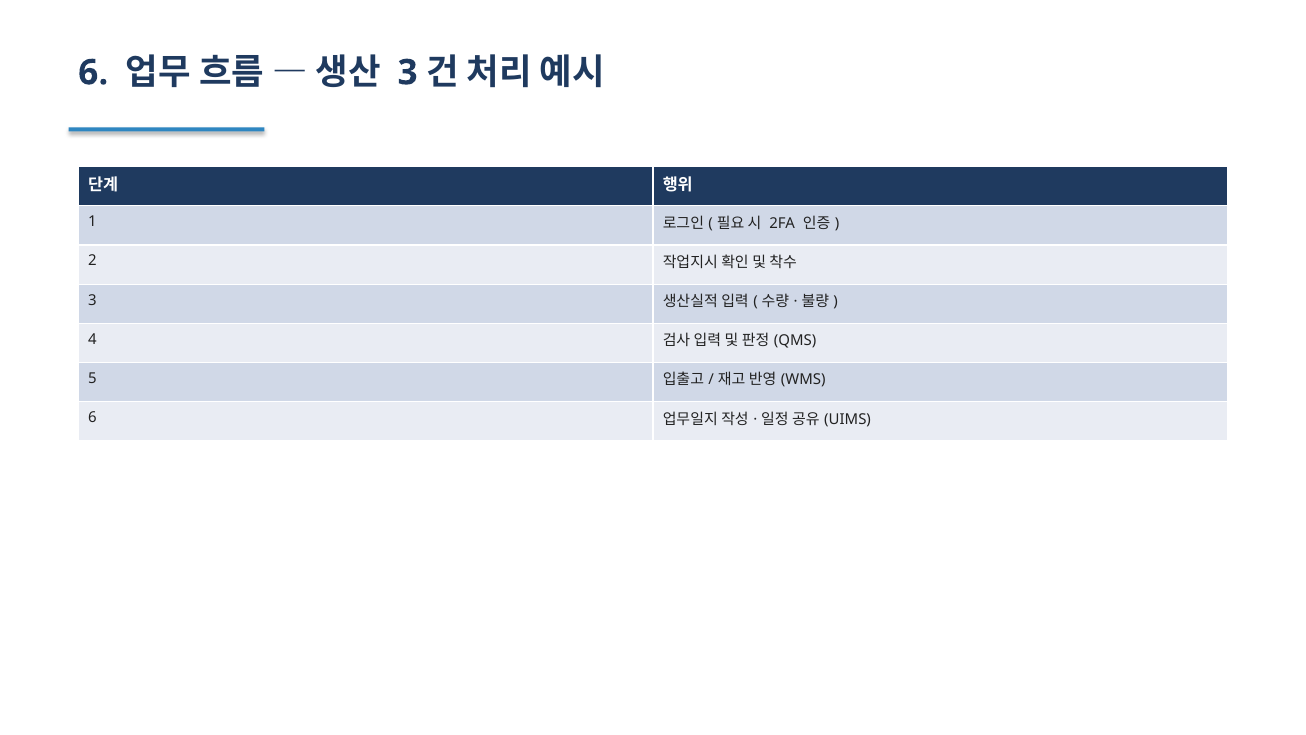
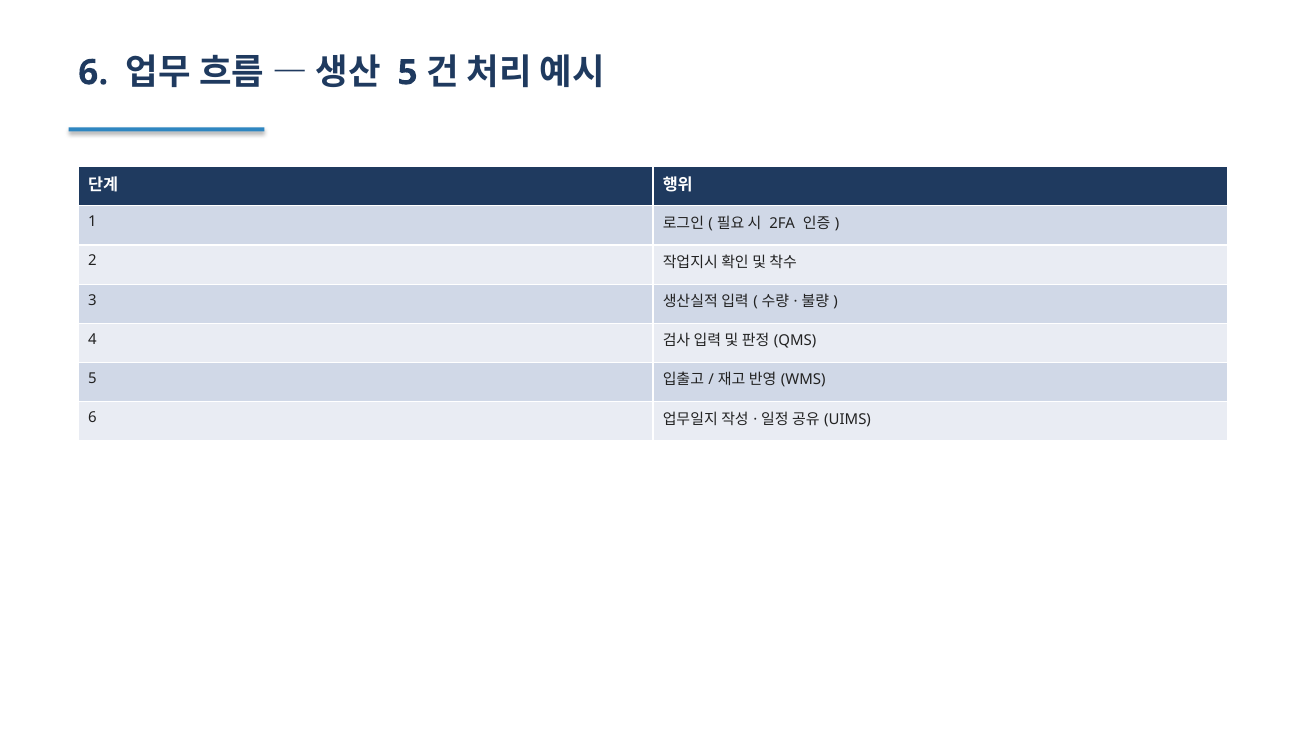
3 at (408, 73): 3 -> 5
